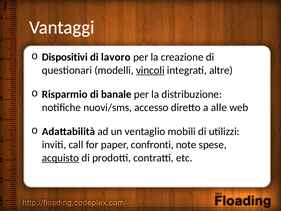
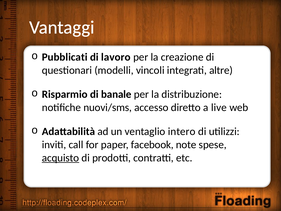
Dispositivi: Dispositivi -> Pubblicati
vincoli underline: present -> none
alle: alle -> live
mobili: mobili -> intero
confronti: confronti -> facebook
